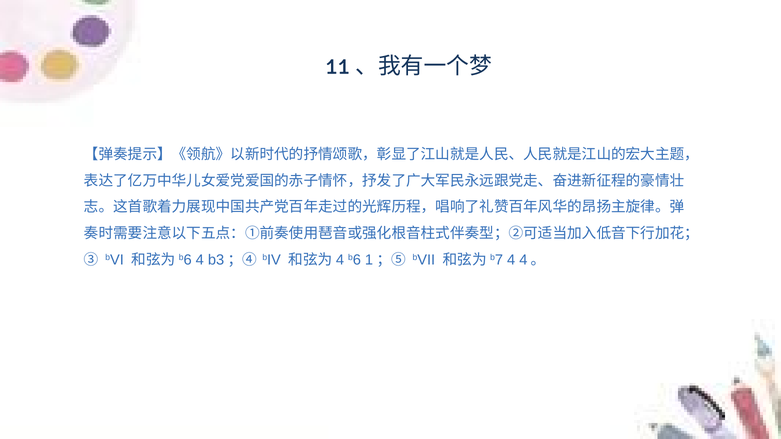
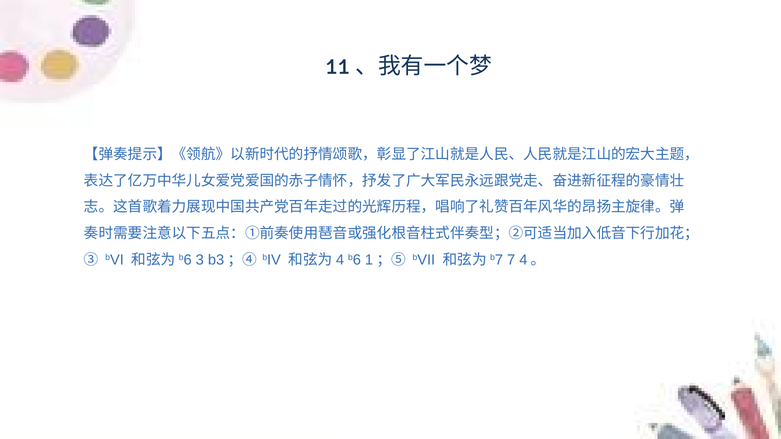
4 at (200, 260): 4 -> 3
4 at (511, 260): 4 -> 7
